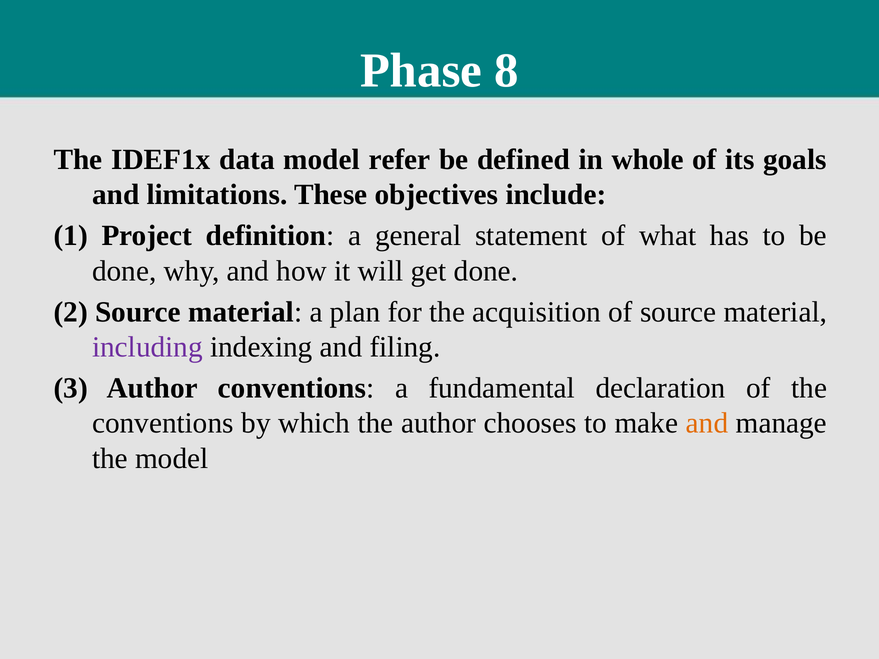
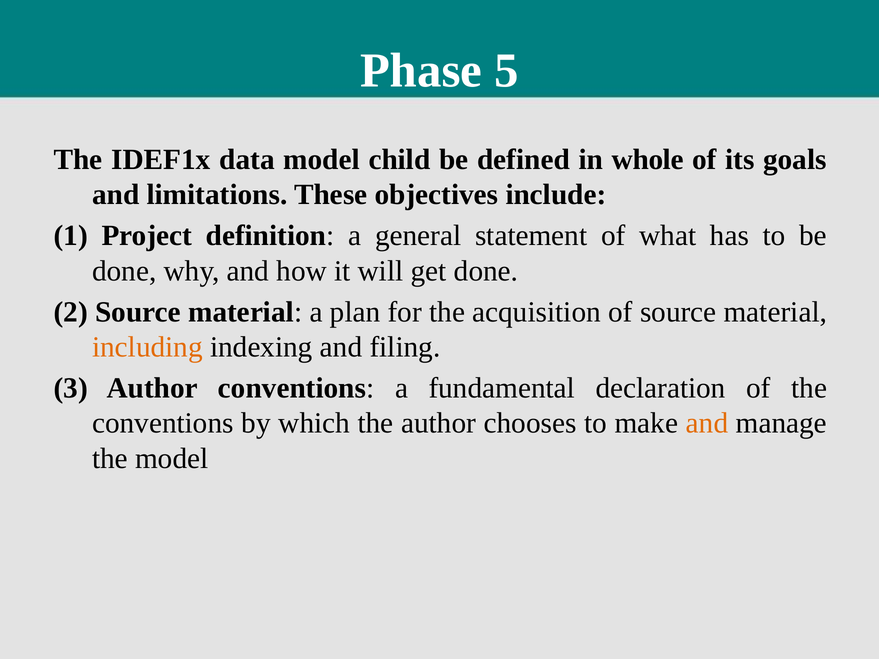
8: 8 -> 5
refer: refer -> child
including colour: purple -> orange
